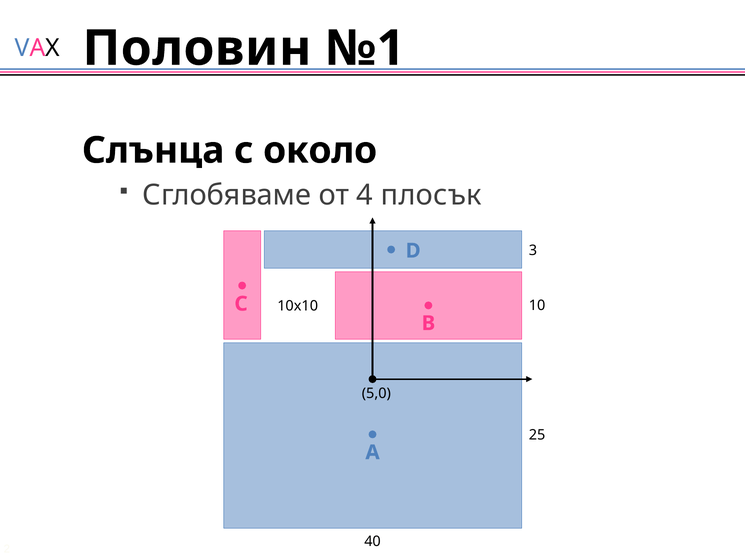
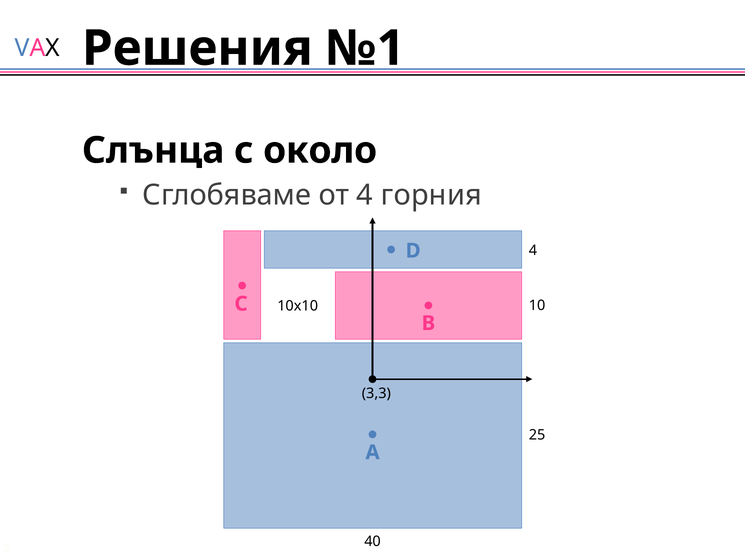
Половин: Половин -> Решения
плосък: плосък -> горния
D 3: 3 -> 4
5,0: 5,0 -> 3,3
